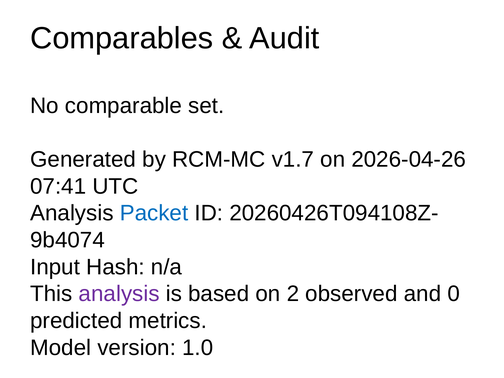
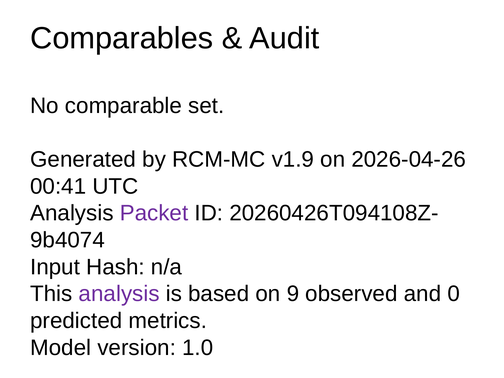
v1.7: v1.7 -> v1.9
07:41: 07:41 -> 00:41
Packet colour: blue -> purple
2: 2 -> 9
